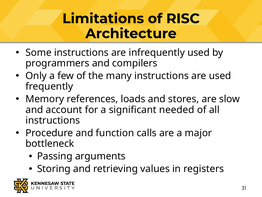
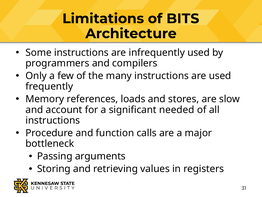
RISC: RISC -> BITS
